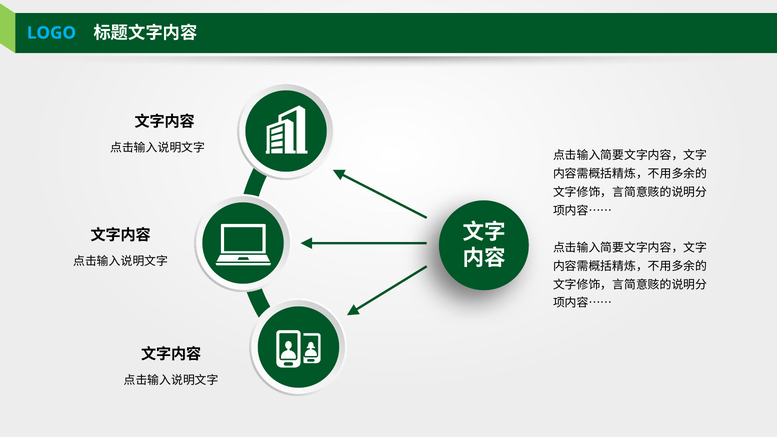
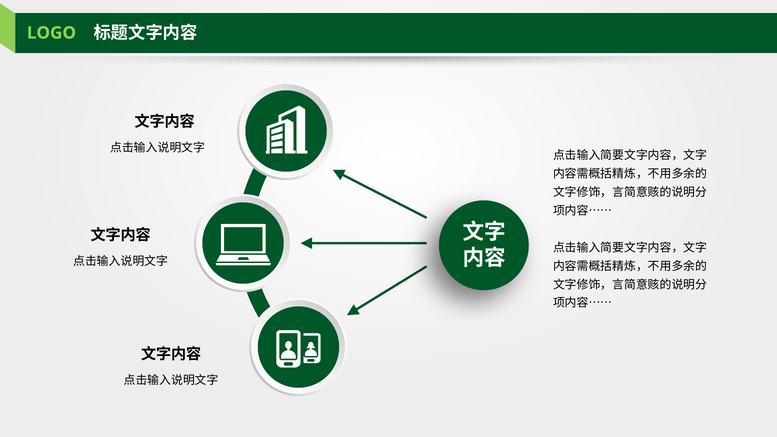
LOGO colour: light blue -> light green
